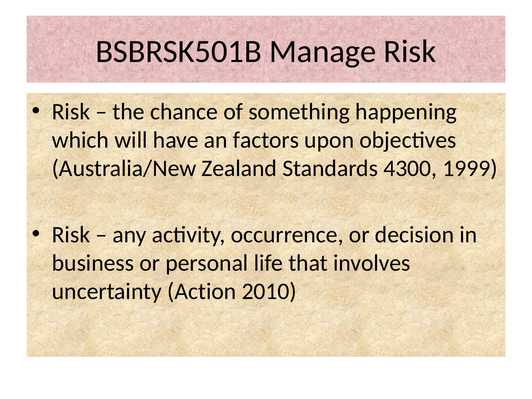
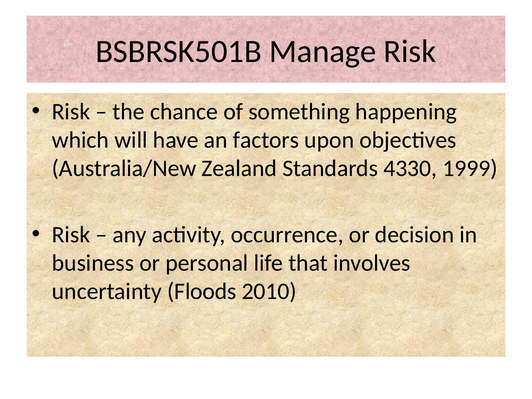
4300: 4300 -> 4330
Action: Action -> Floods
